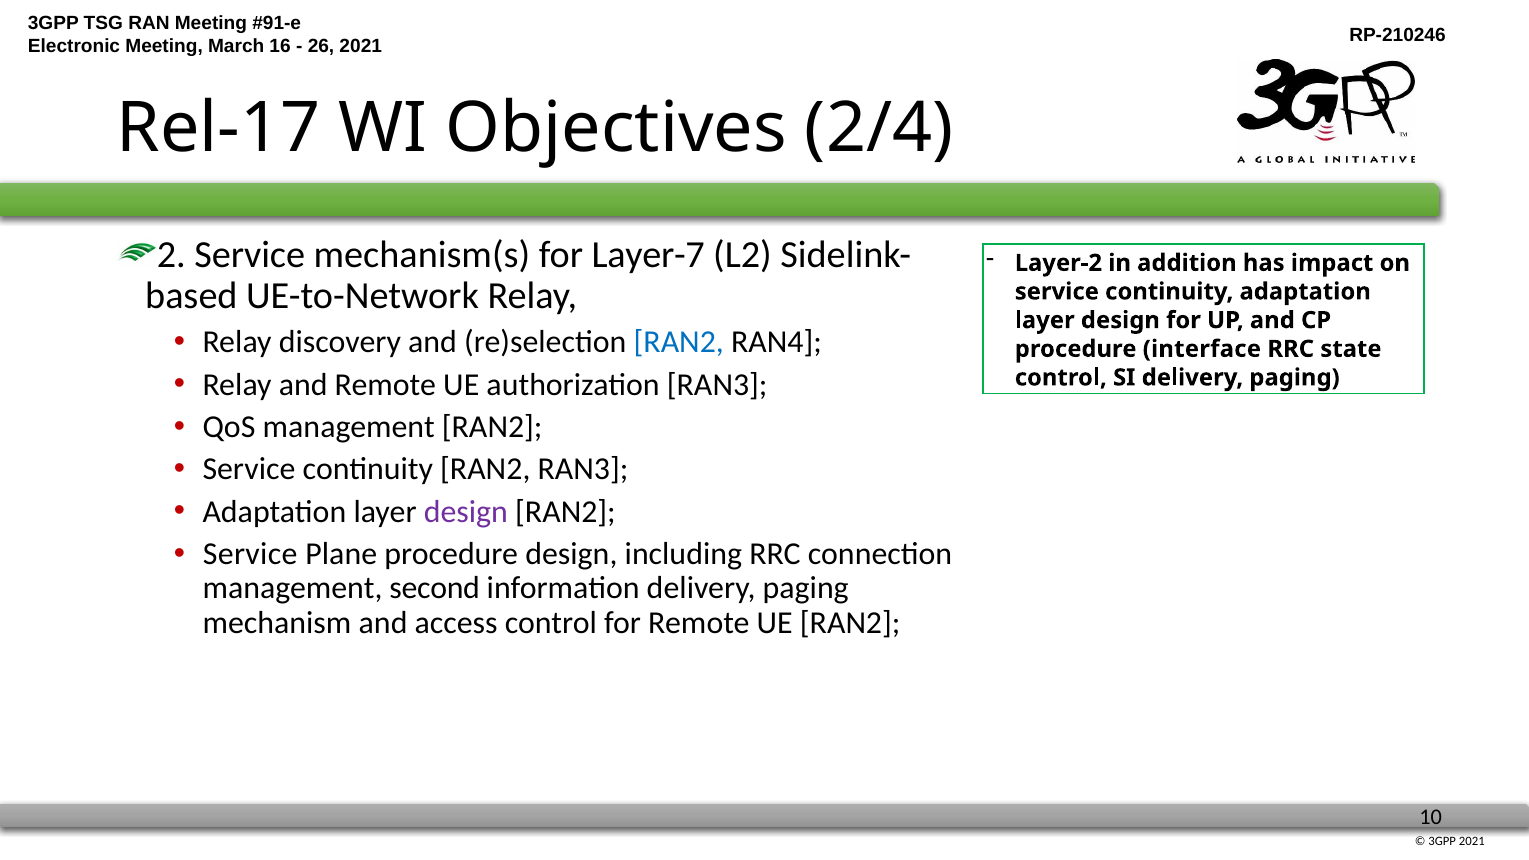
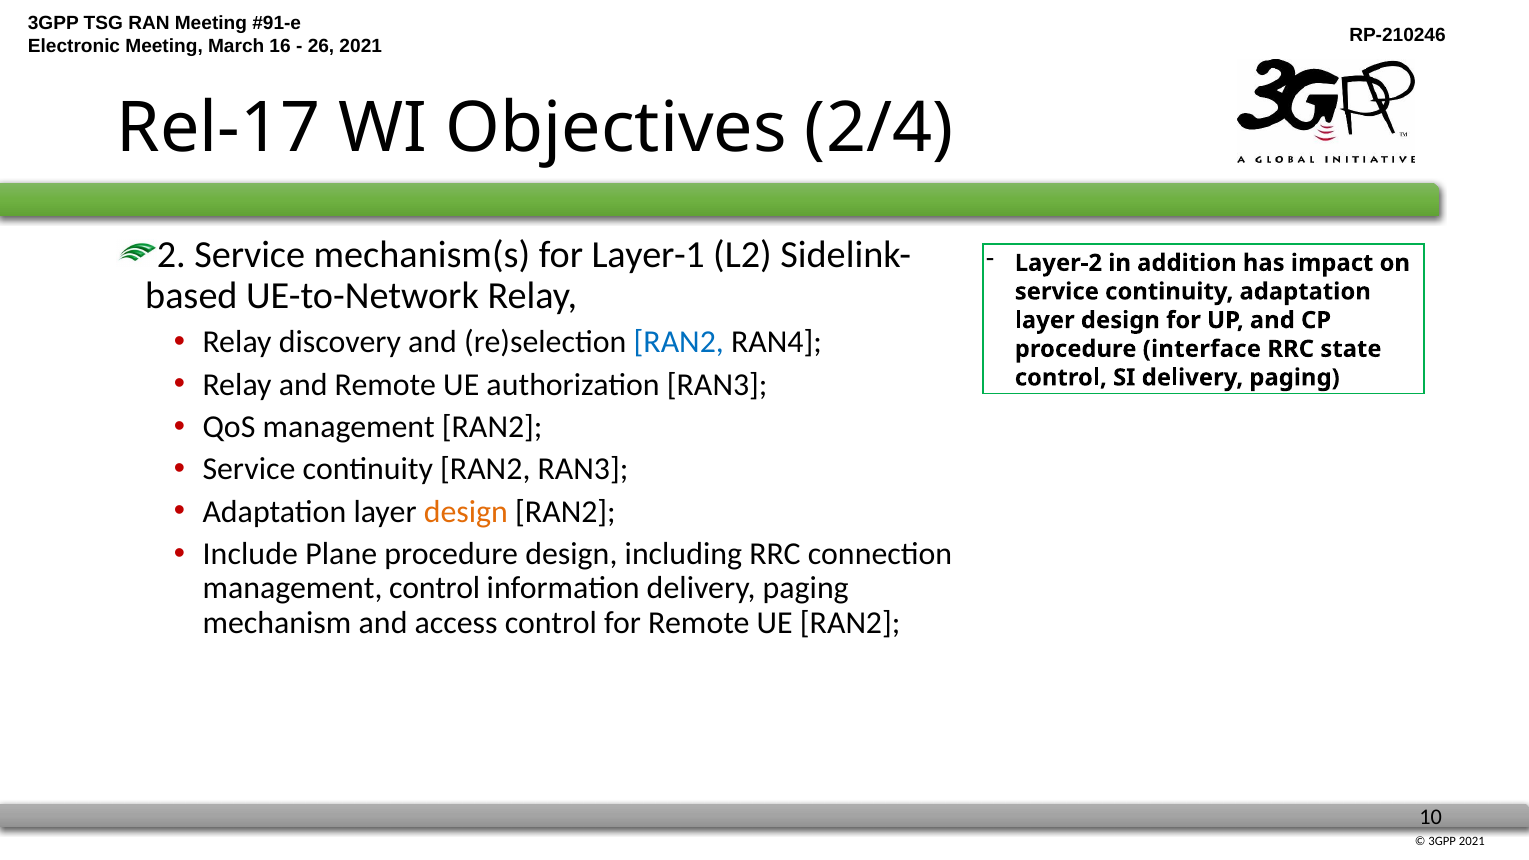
Layer-7: Layer-7 -> Layer-1
design at (466, 512) colour: purple -> orange
Service at (250, 554): Service -> Include
management second: second -> control
